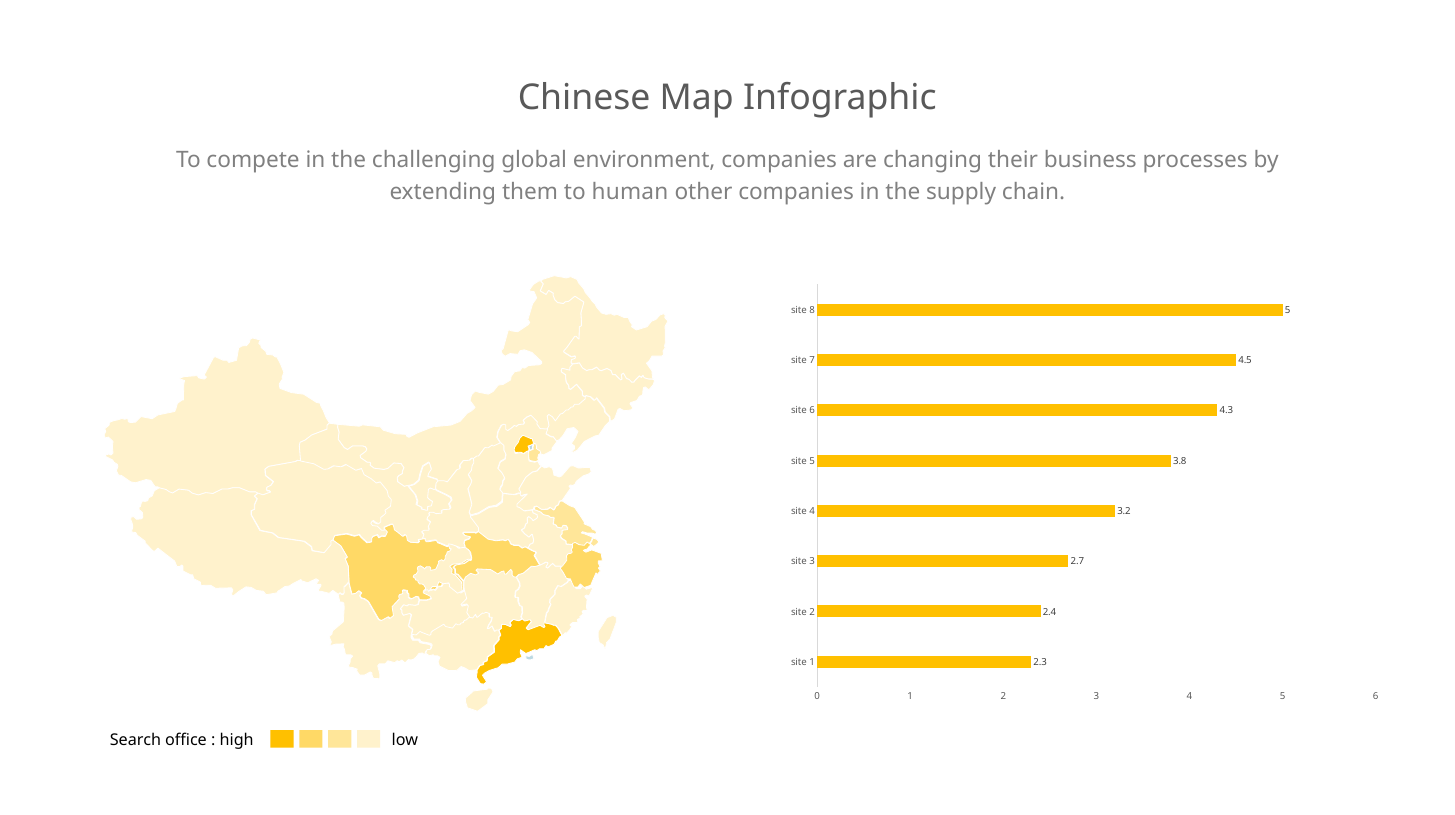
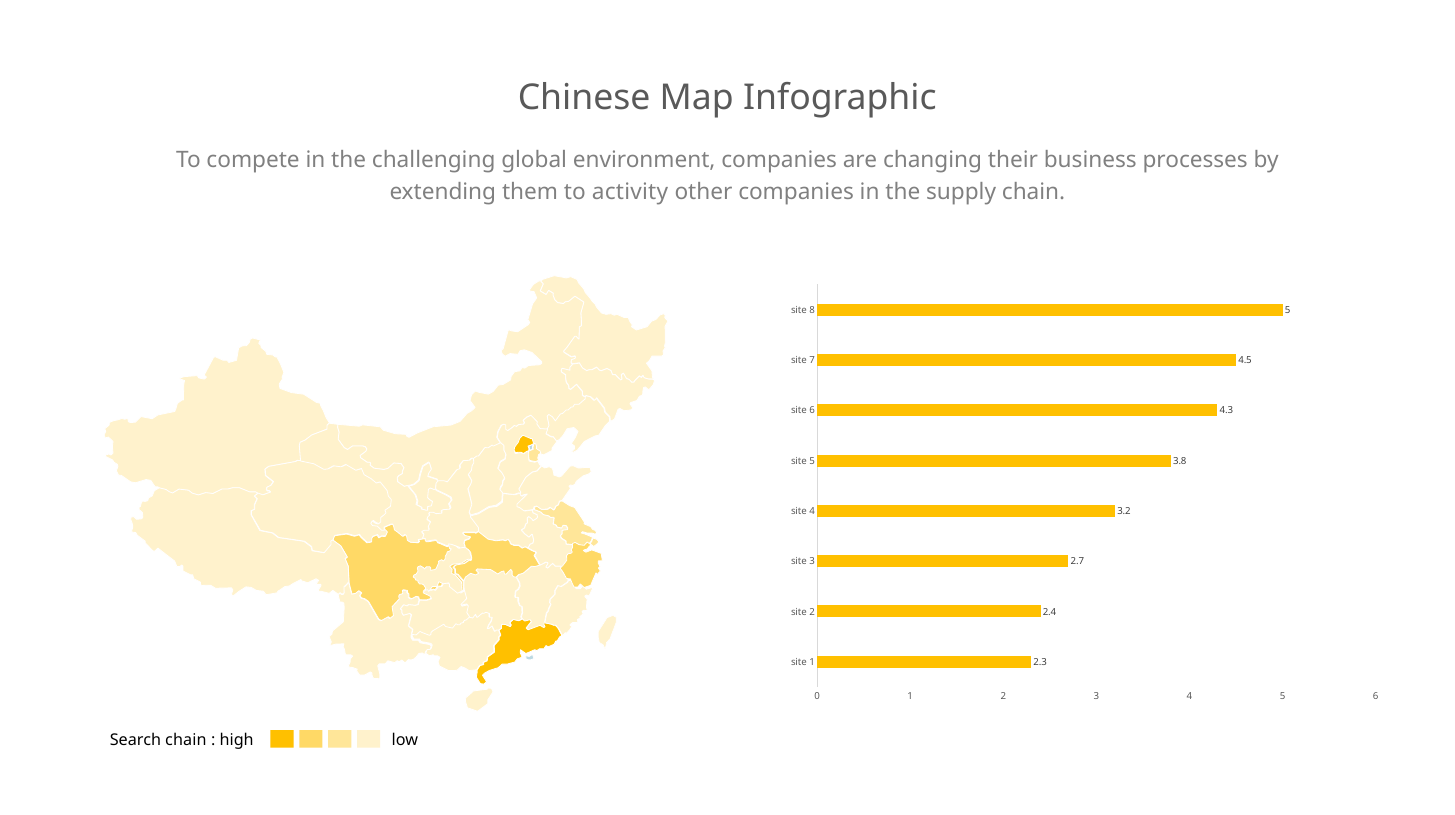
human: human -> activity
Search office: office -> chain
